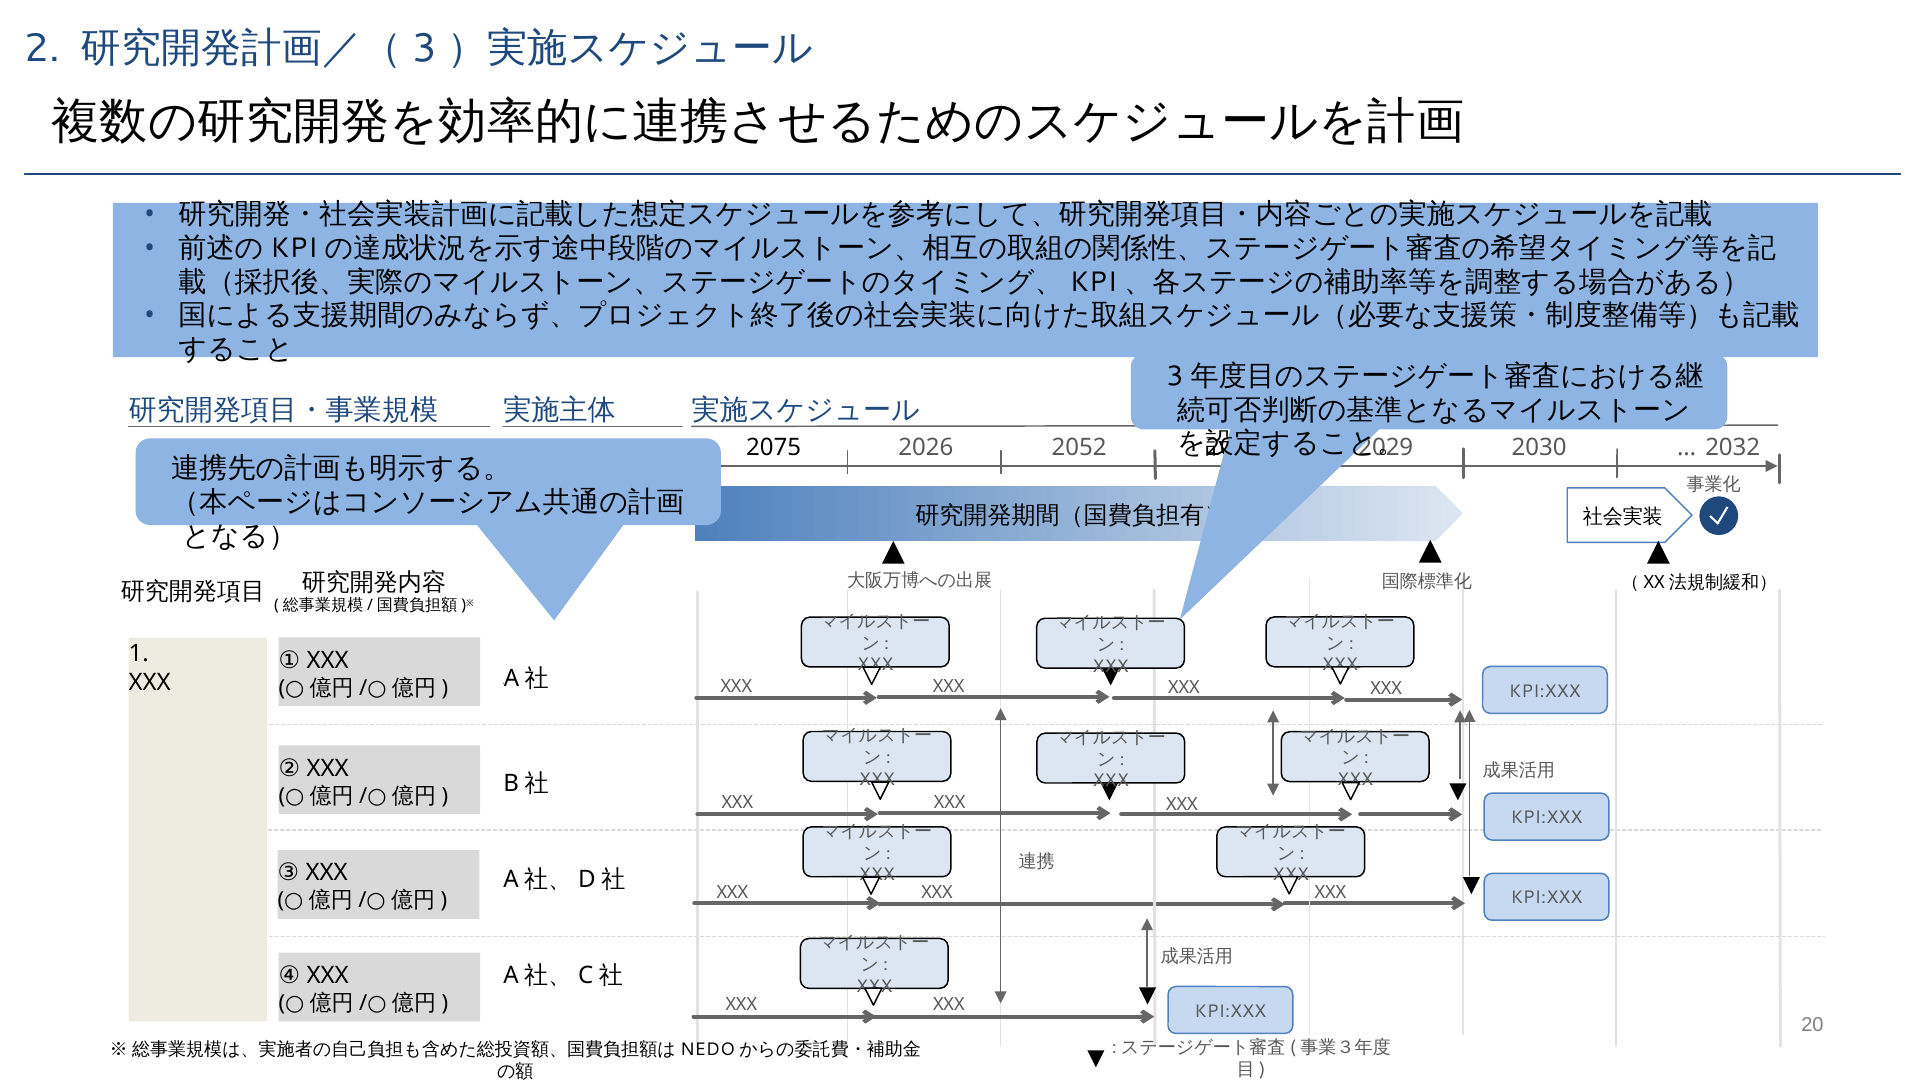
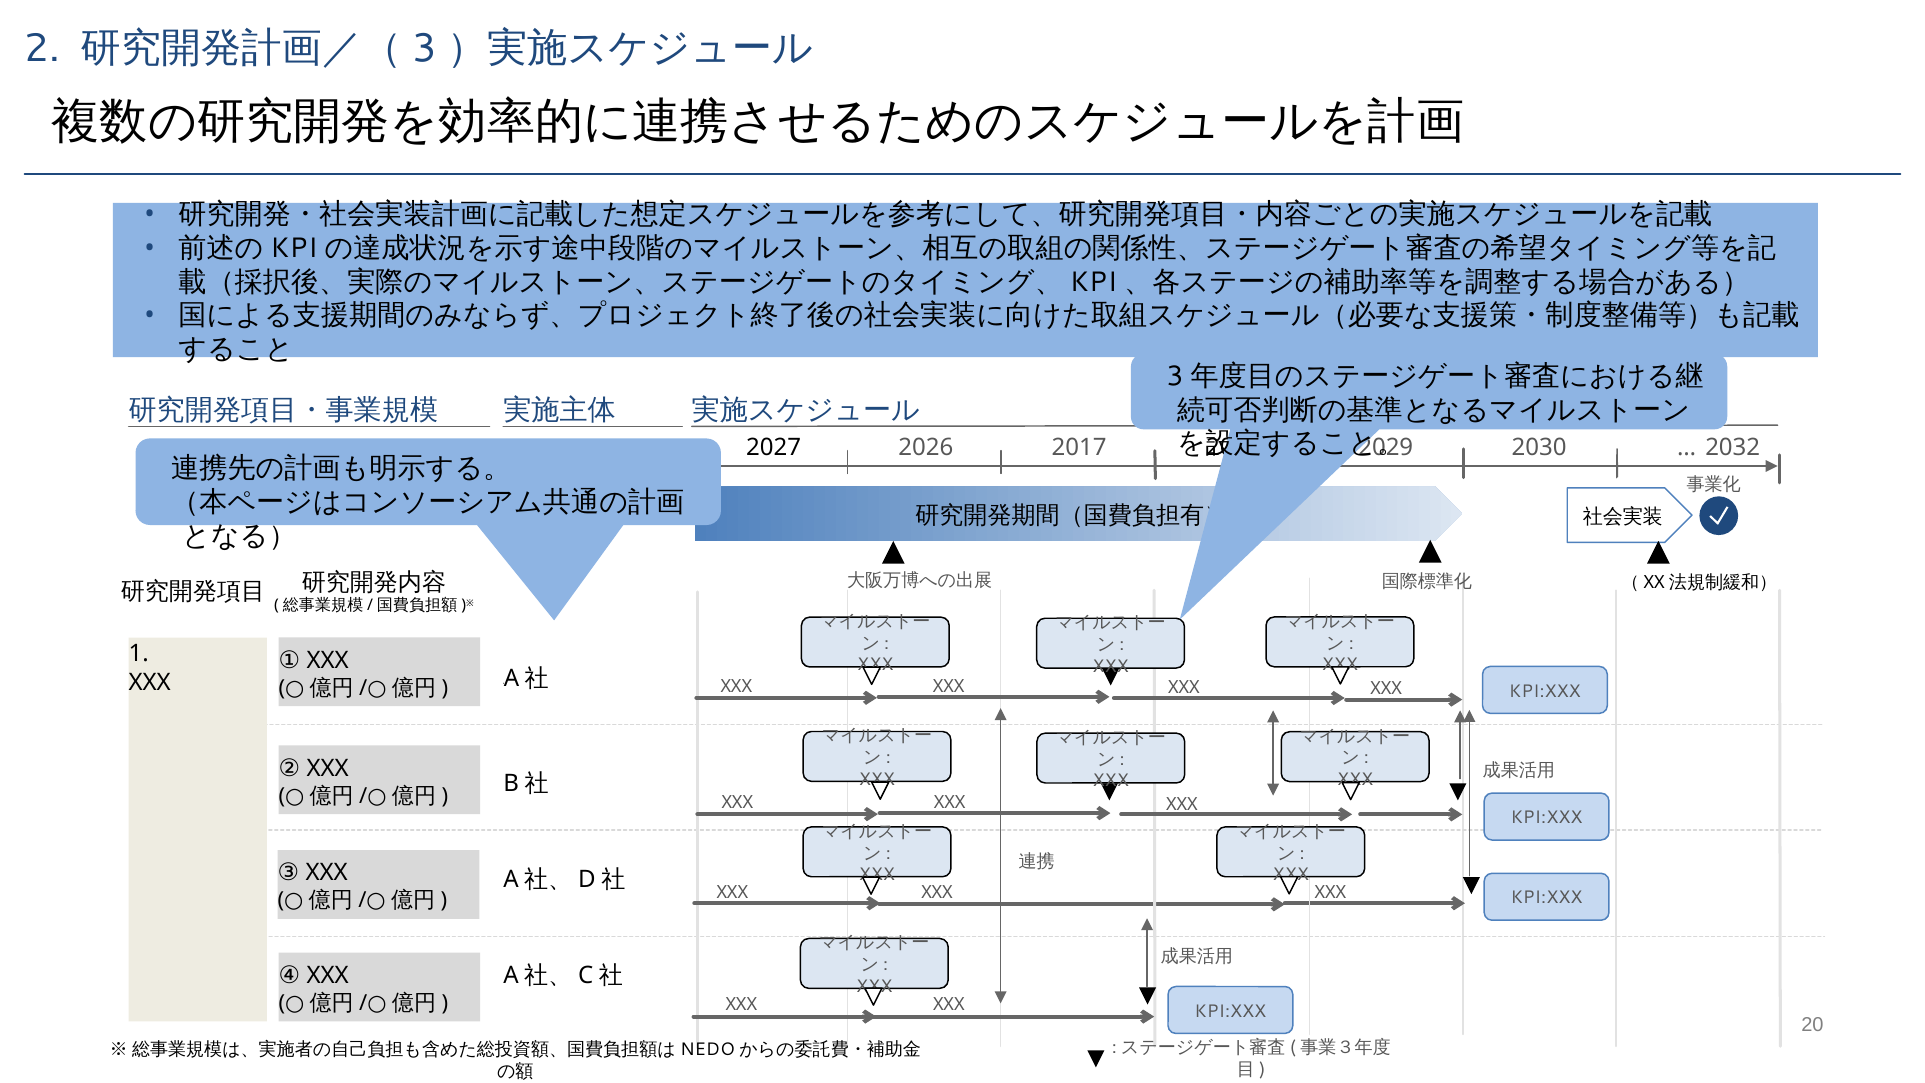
2075: 2075 -> 2027
2052: 2052 -> 2017
